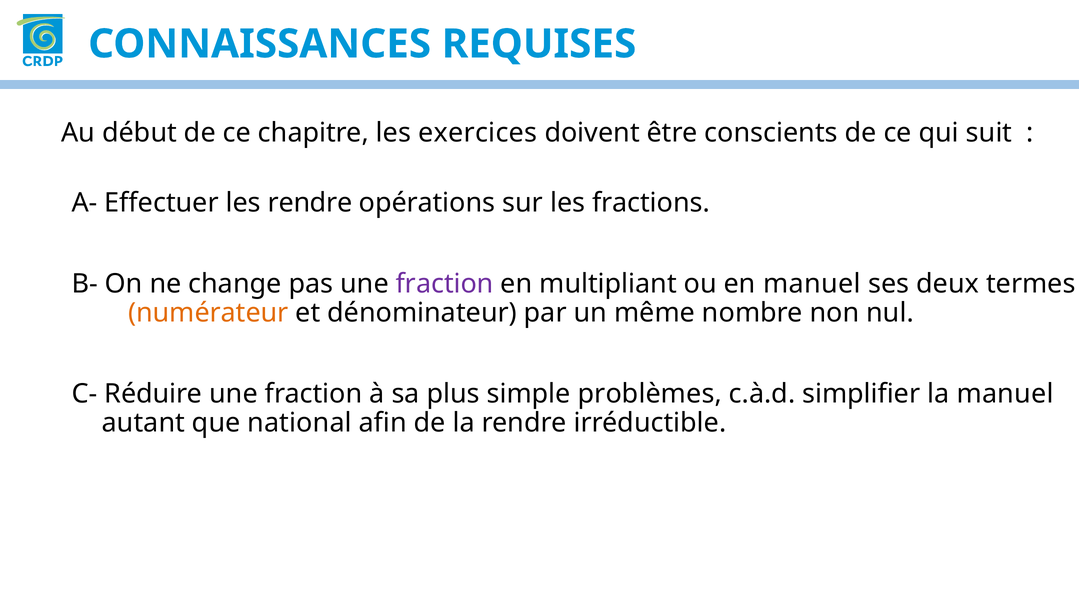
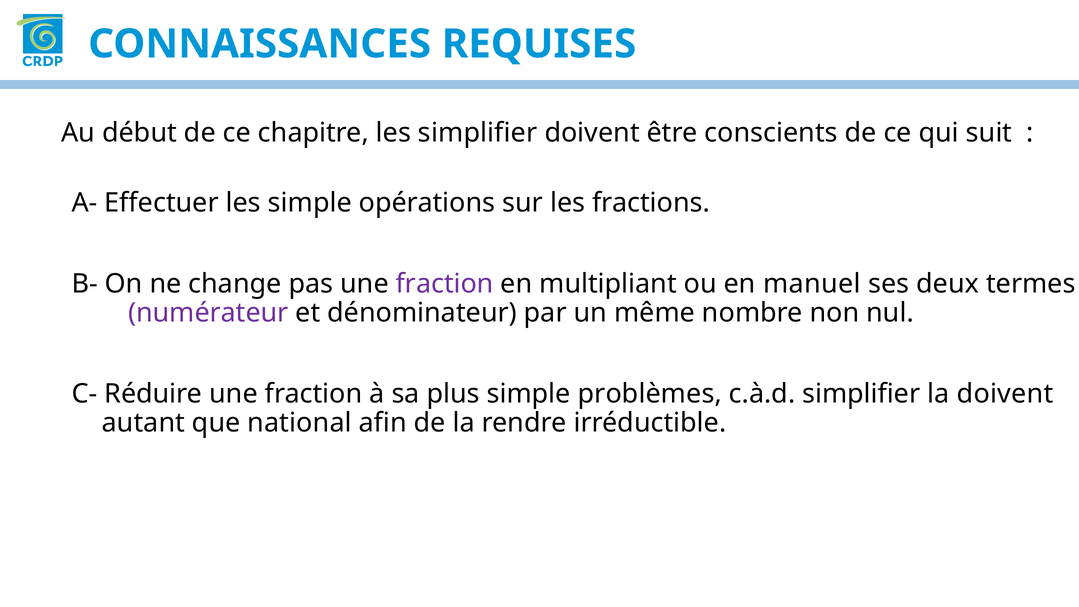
les exercices: exercices -> simplifier
les rendre: rendre -> simple
numérateur colour: orange -> purple
la manuel: manuel -> doivent
